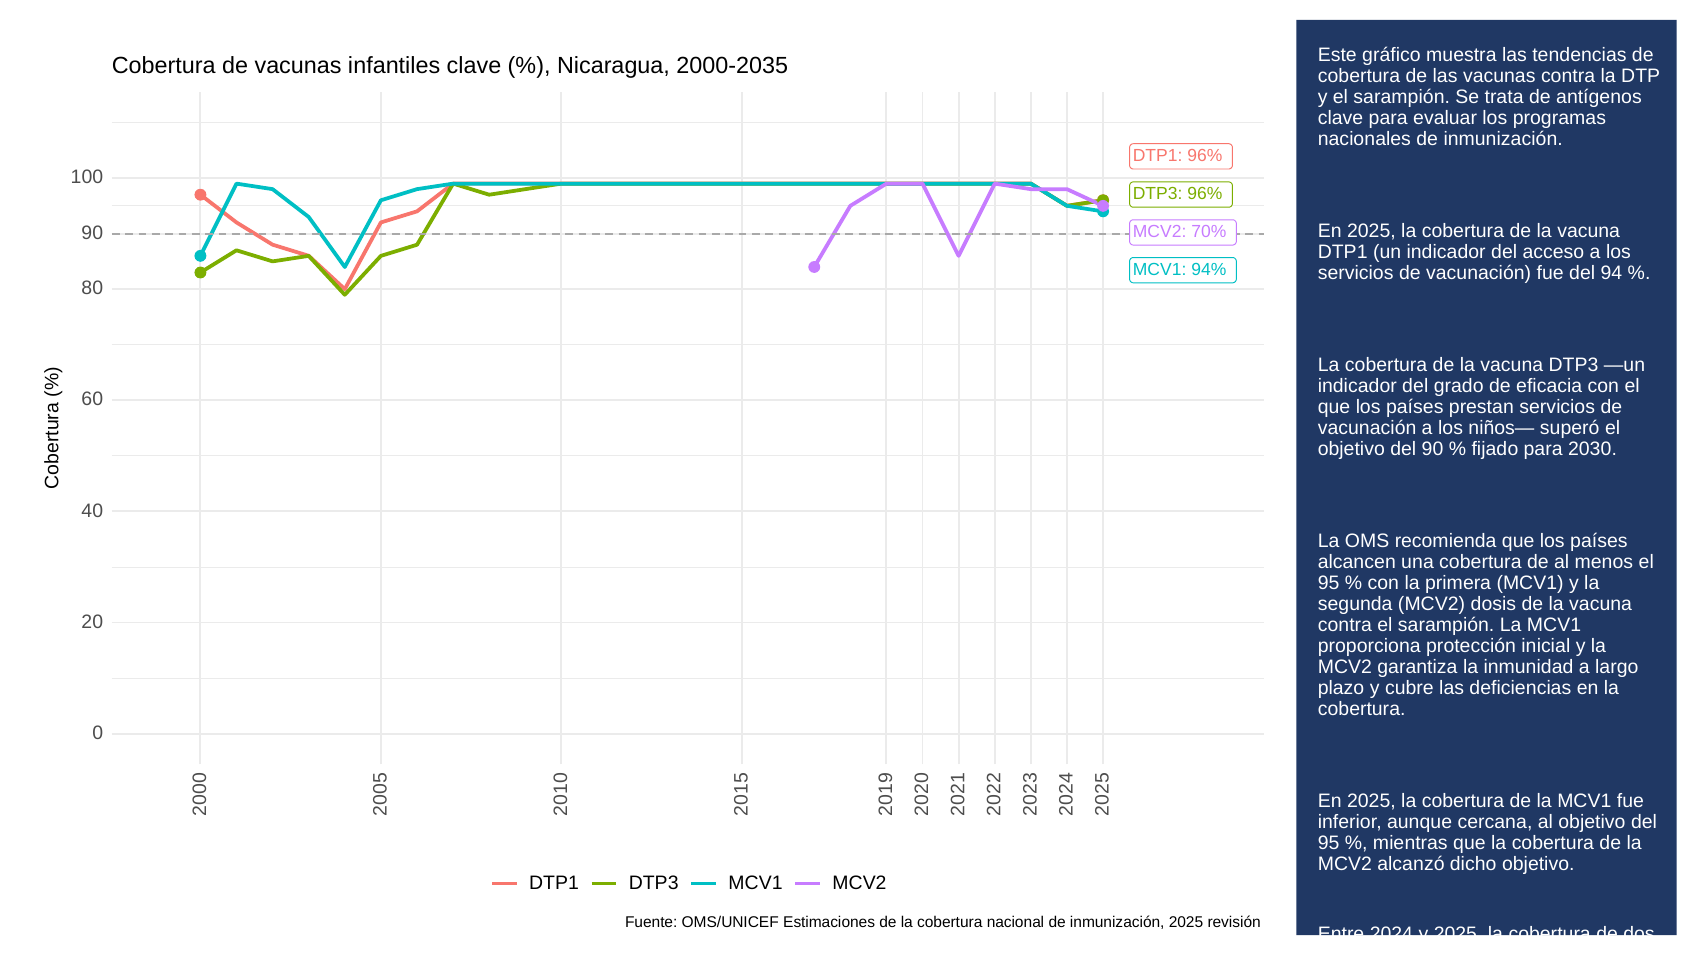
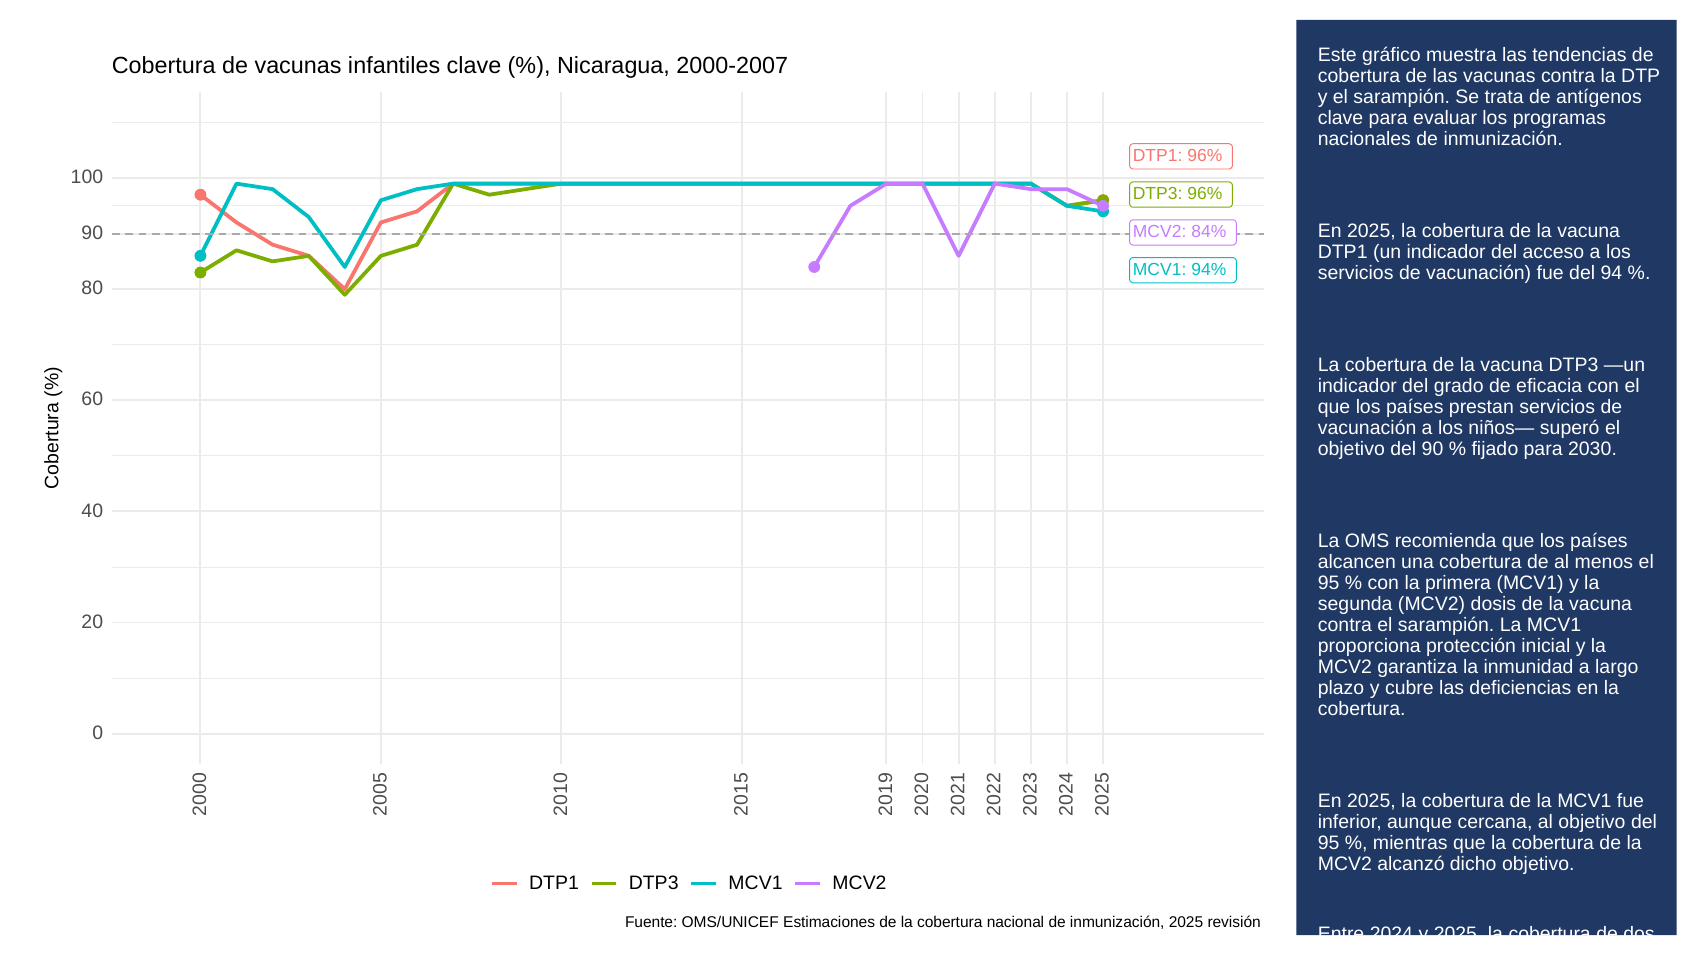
2000-2035: 2000-2035 -> 2000-2007
70%: 70% -> 84%
